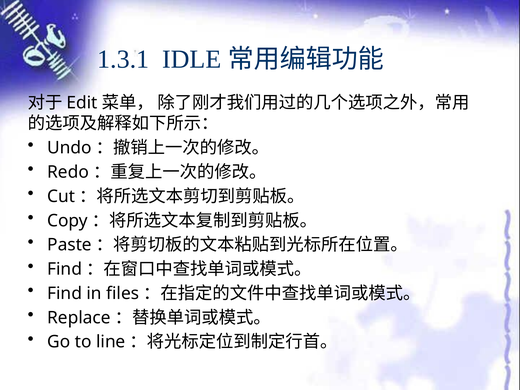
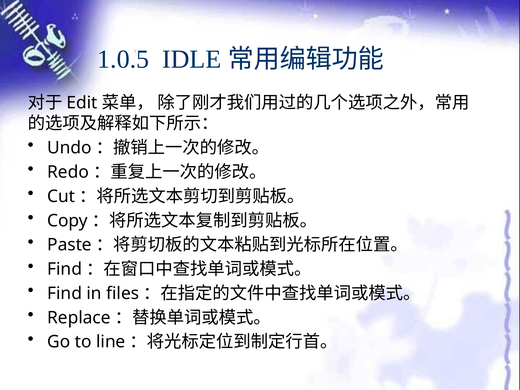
1.3.1: 1.3.1 -> 1.0.5
